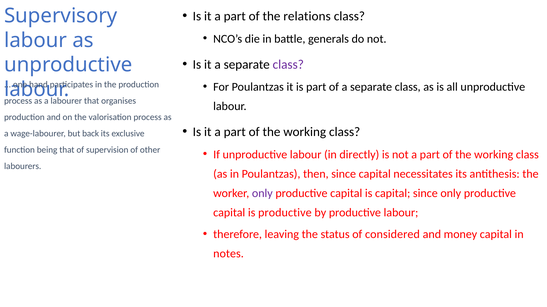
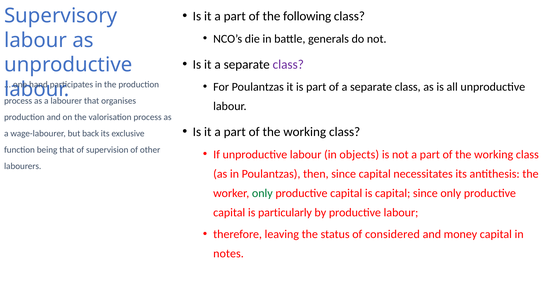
relations: relations -> following
directly: directly -> objects
only at (262, 194) colour: purple -> green
is productive: productive -> particularly
